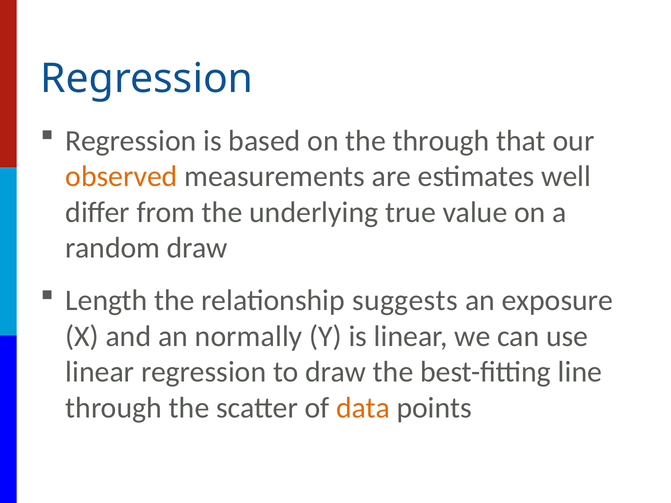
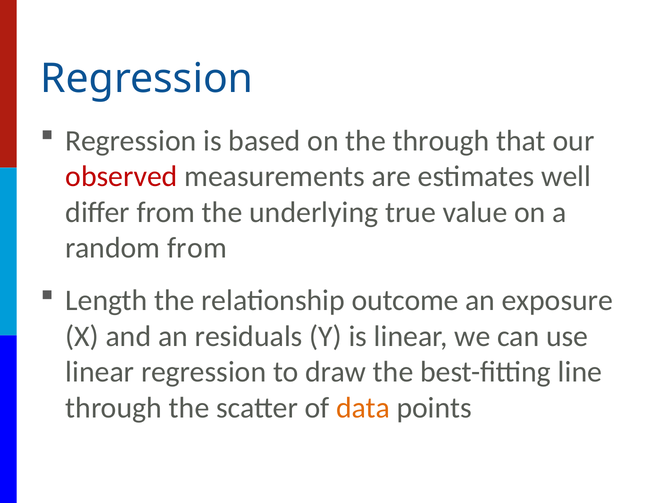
observed colour: orange -> red
random draw: draw -> from
suggests: suggests -> outcome
normally: normally -> residuals
